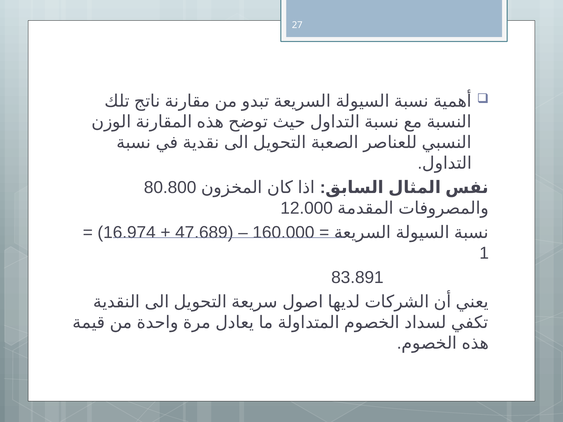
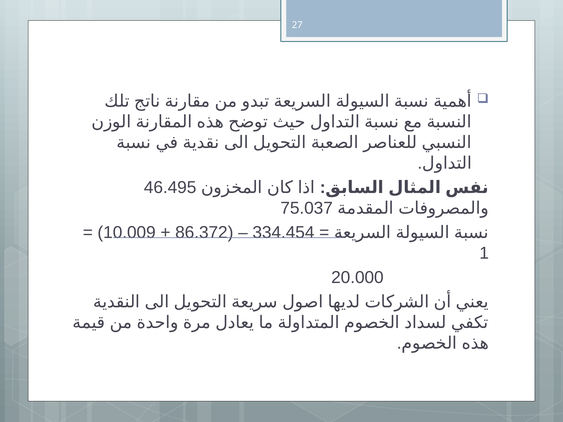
80.800: 80.800 -> 46.495
12.000: 12.000 -> 75.037
16.974: 16.974 -> 10.009
47.689: 47.689 -> 86.372
160.000: 160.000 -> 334.454
83.891: 83.891 -> 20.000
